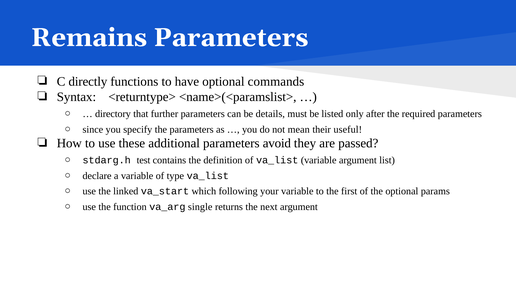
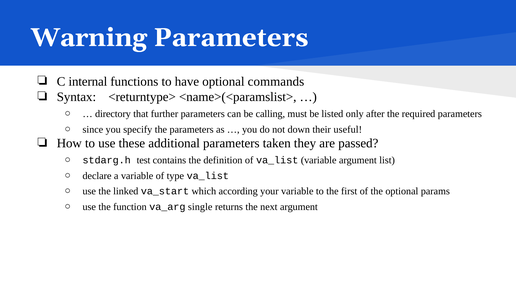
Remains: Remains -> Warning
directly: directly -> internal
details: details -> calling
mean: mean -> down
avoid: avoid -> taken
following: following -> according
